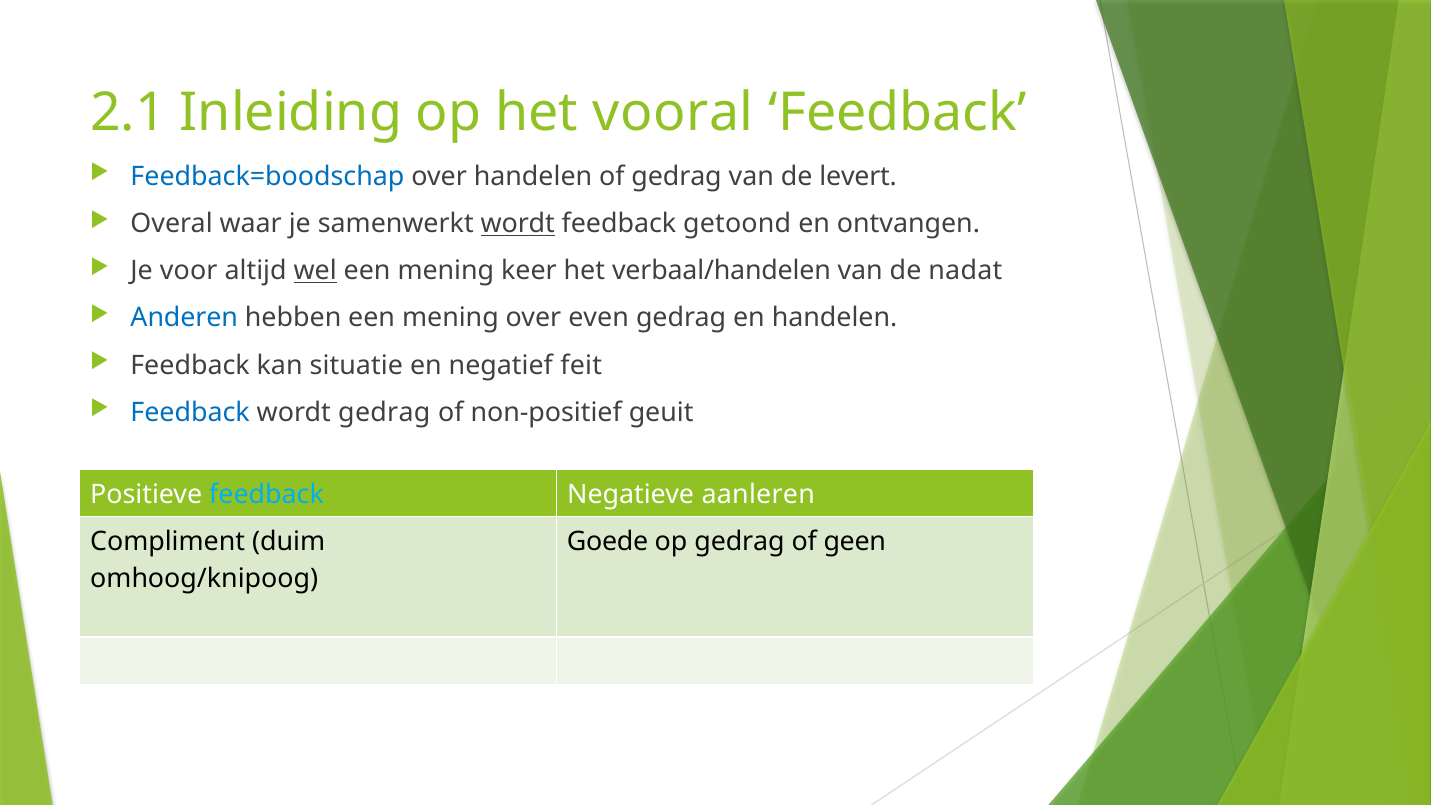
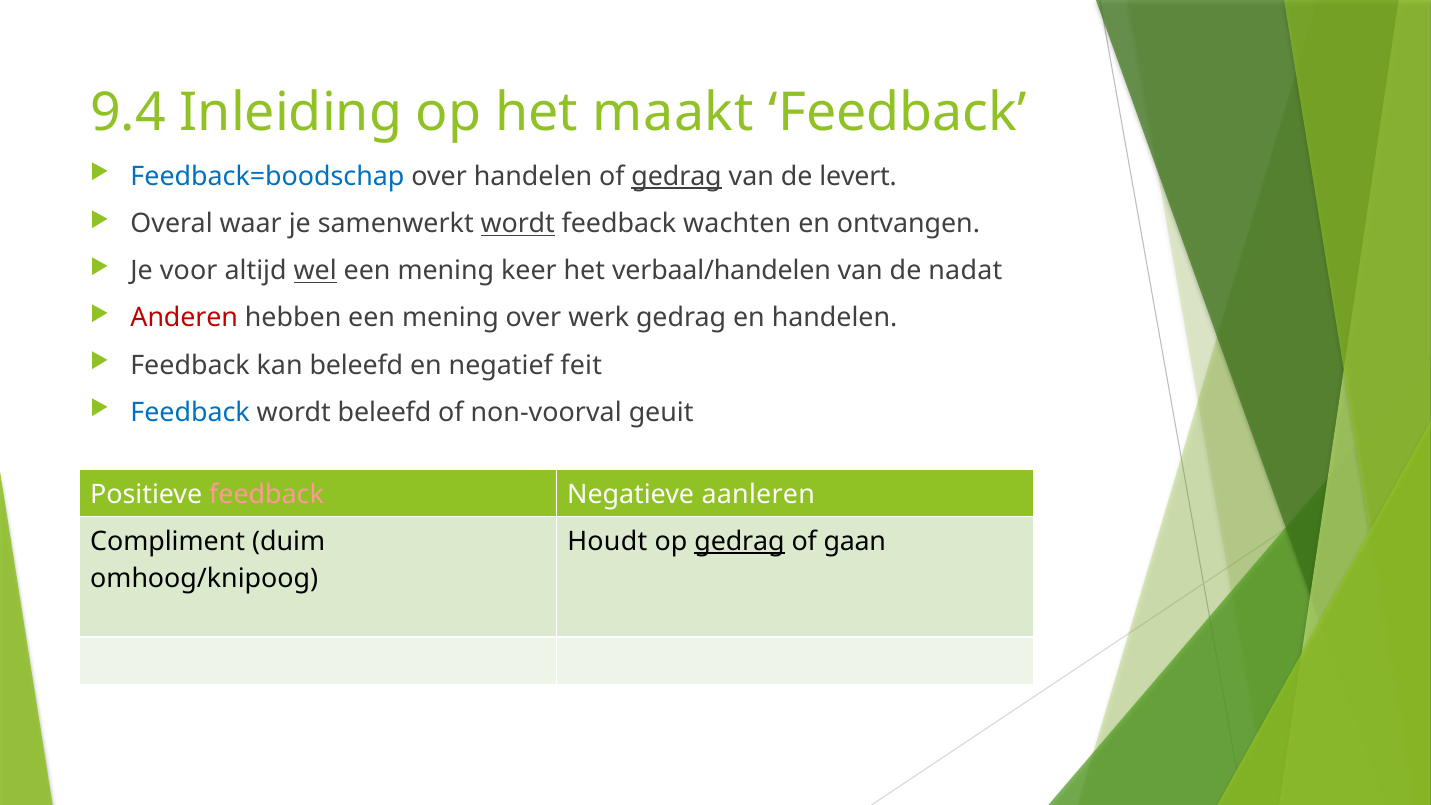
2.1: 2.1 -> 9.4
vooral: vooral -> maakt
gedrag at (677, 177) underline: none -> present
getoond: getoond -> wachten
Anderen colour: blue -> red
even: even -> werk
kan situatie: situatie -> beleefd
wordt gedrag: gedrag -> beleefd
non-positief: non-positief -> non-voorval
feedback at (267, 494) colour: light blue -> pink
Goede: Goede -> Houdt
gedrag at (740, 542) underline: none -> present
geen: geen -> gaan
